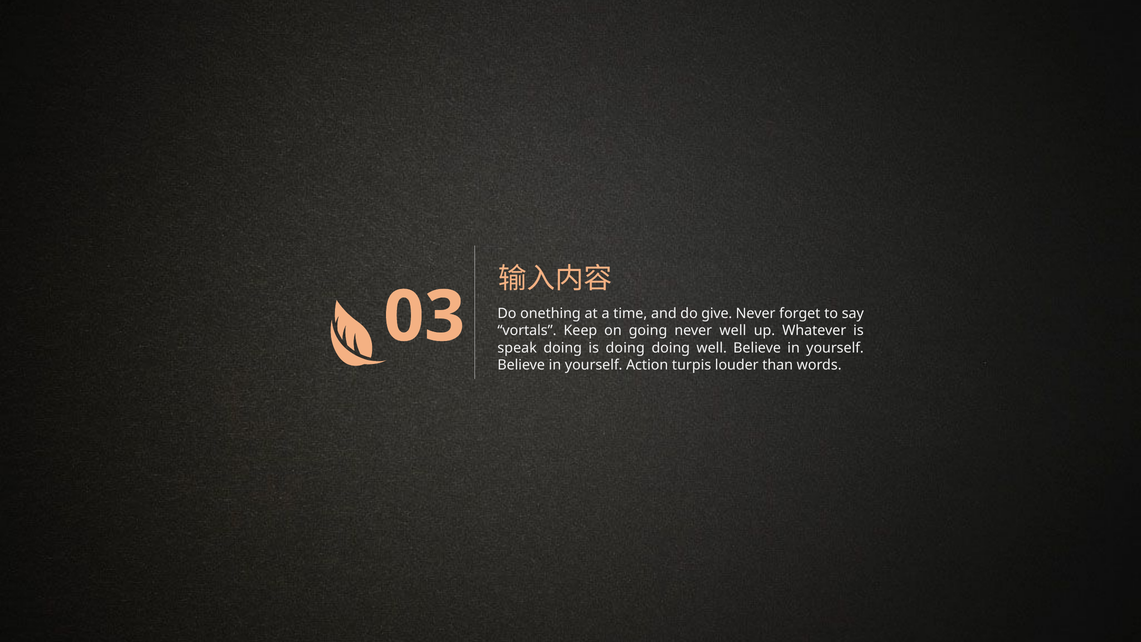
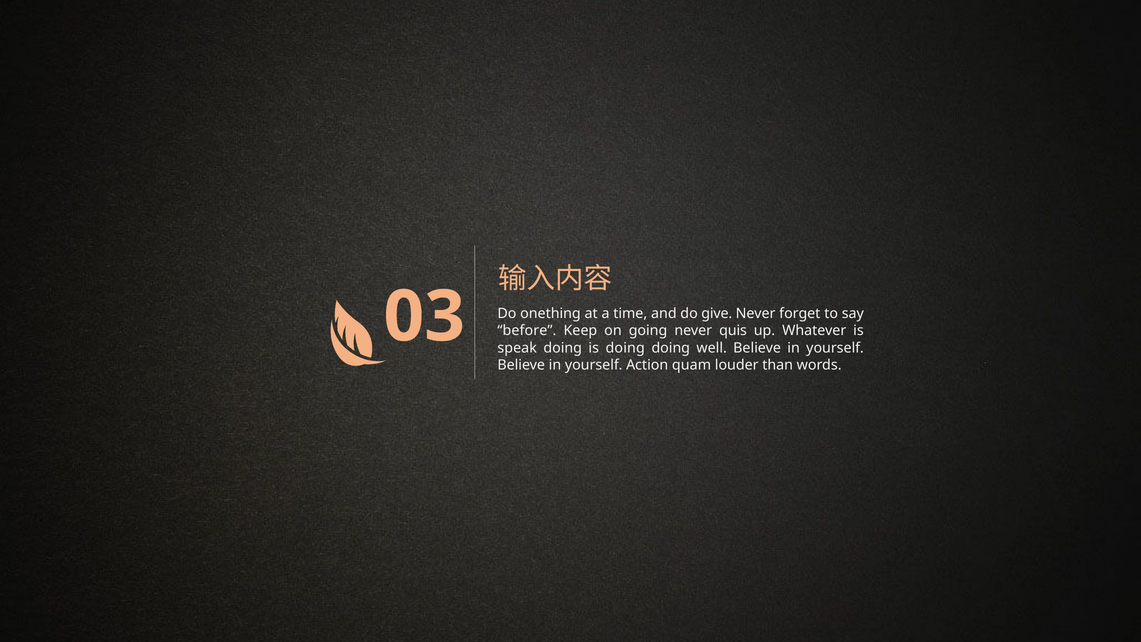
vortals: vortals -> before
never well: well -> quis
turpis: turpis -> quam
